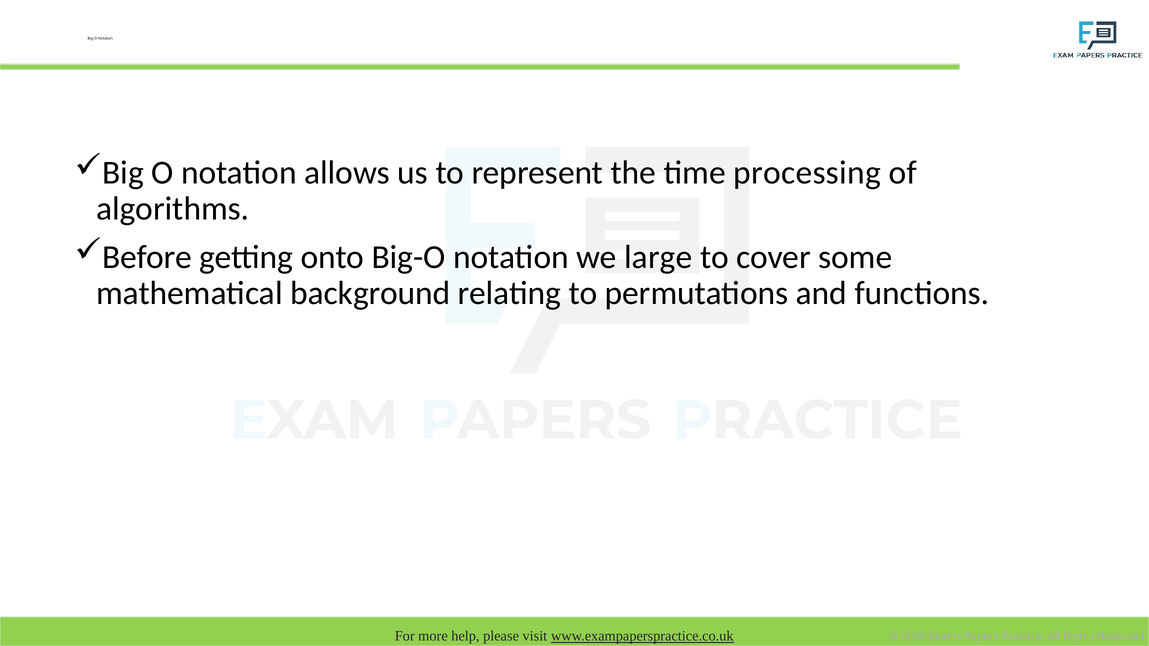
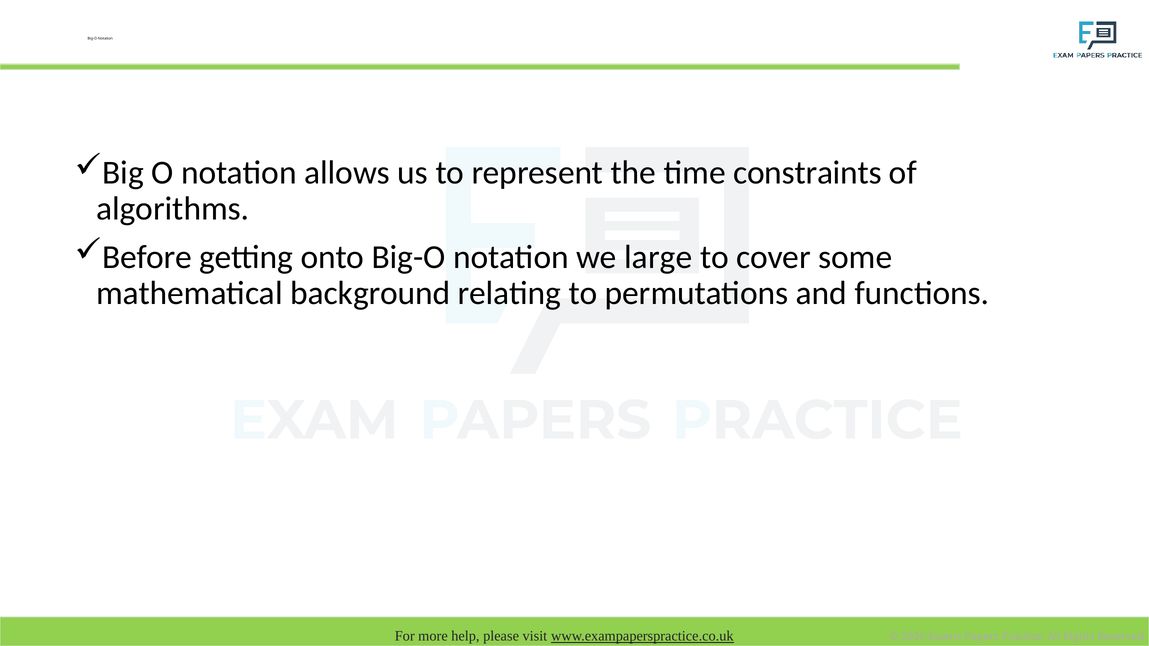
processing: processing -> constraints
